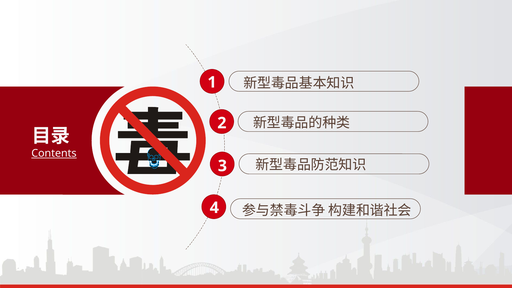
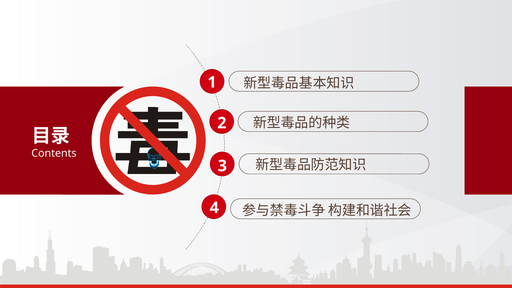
Contents underline: present -> none
